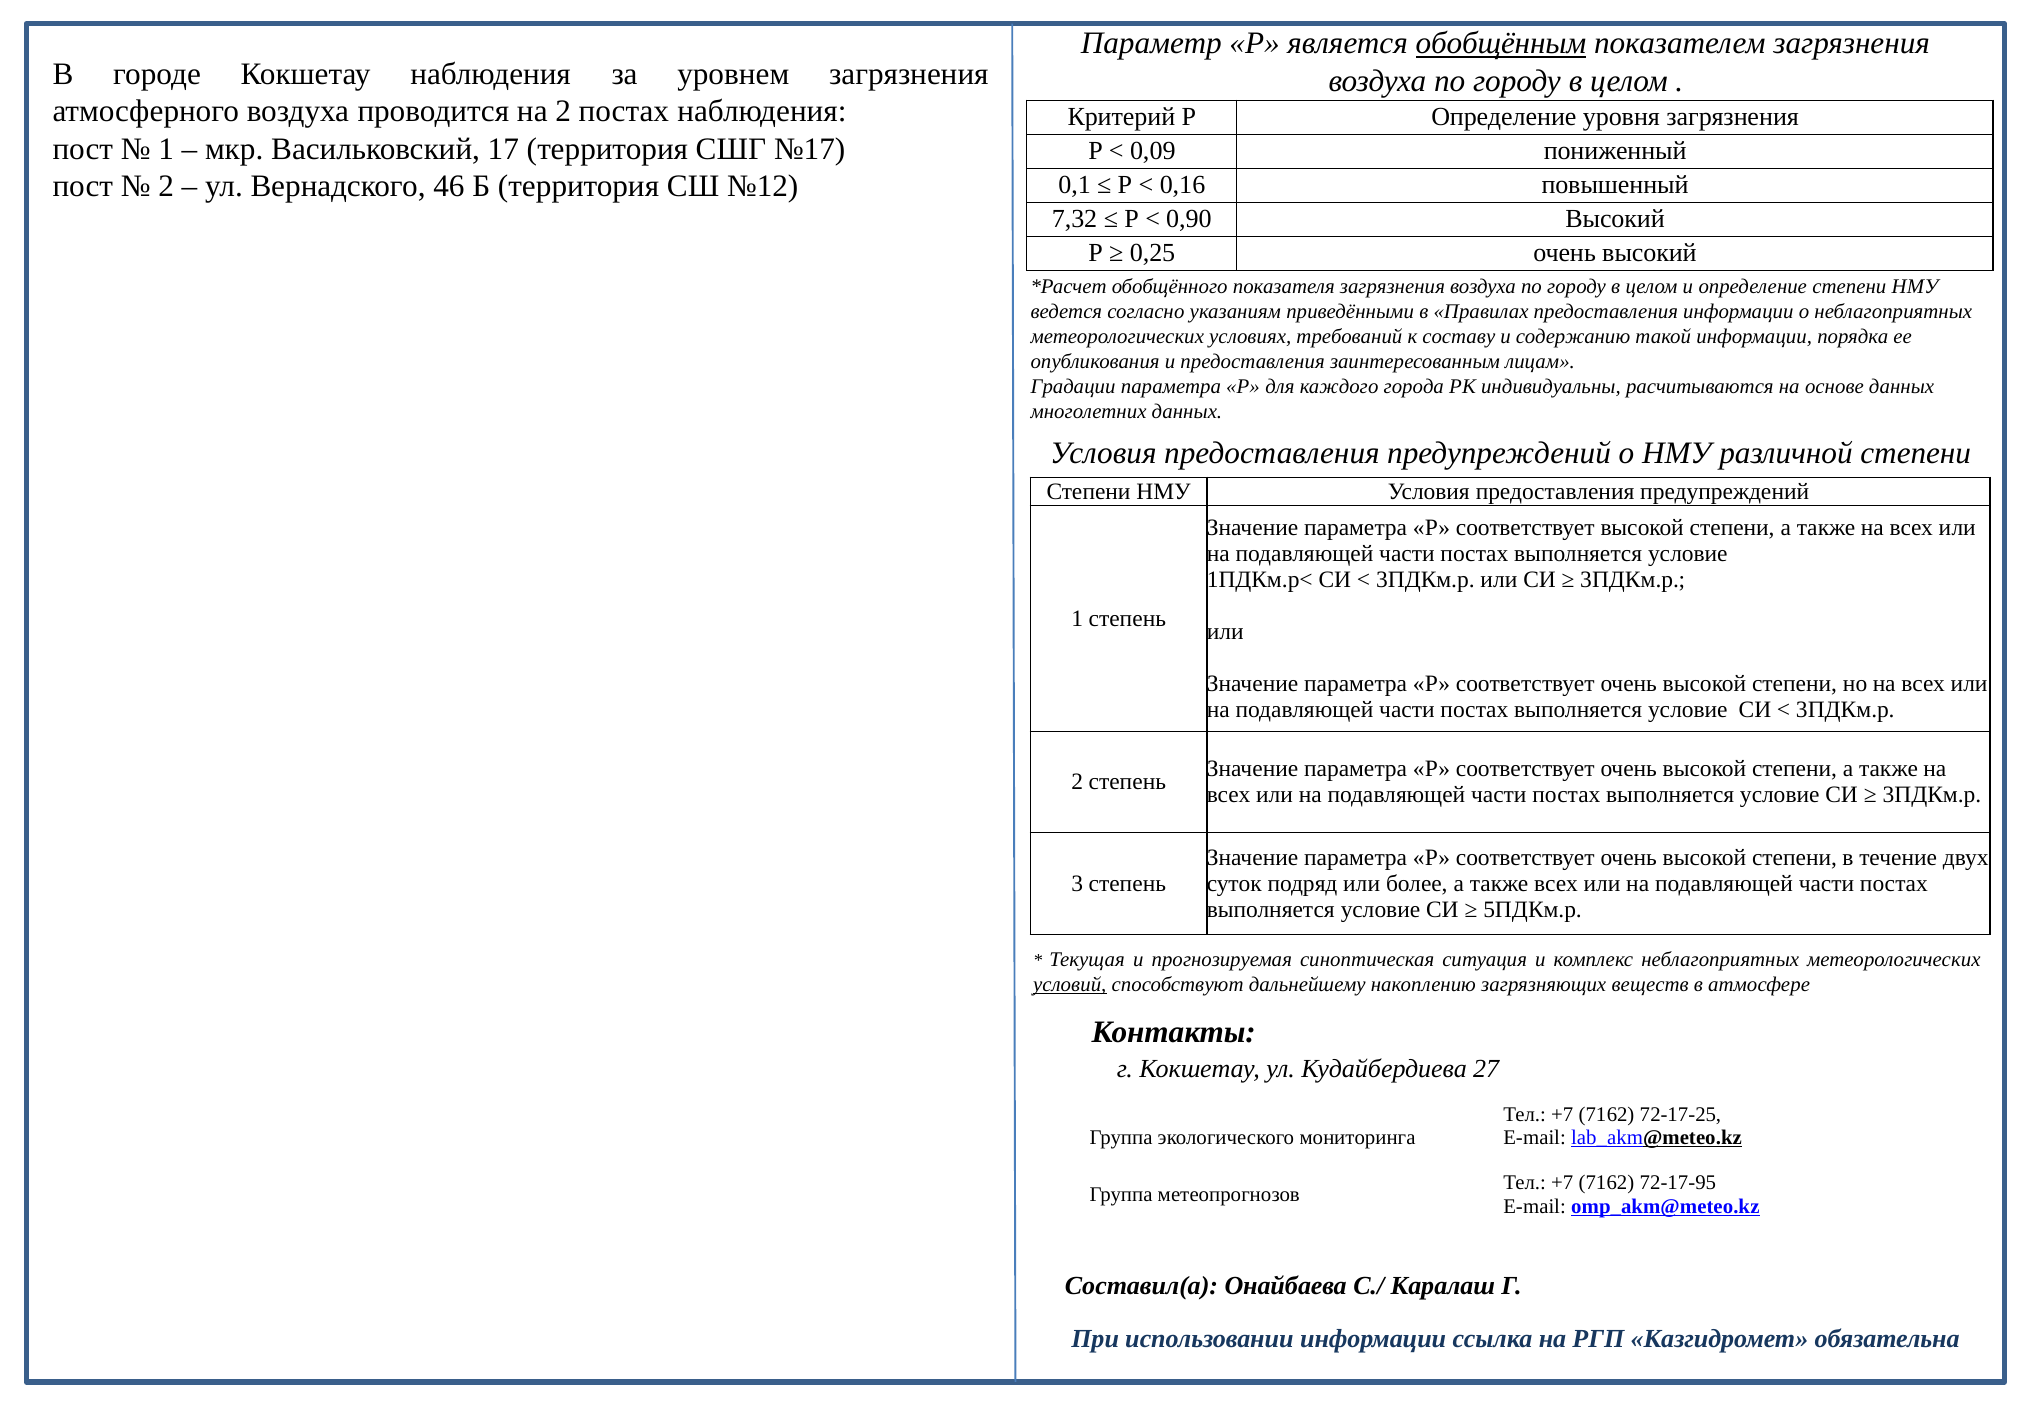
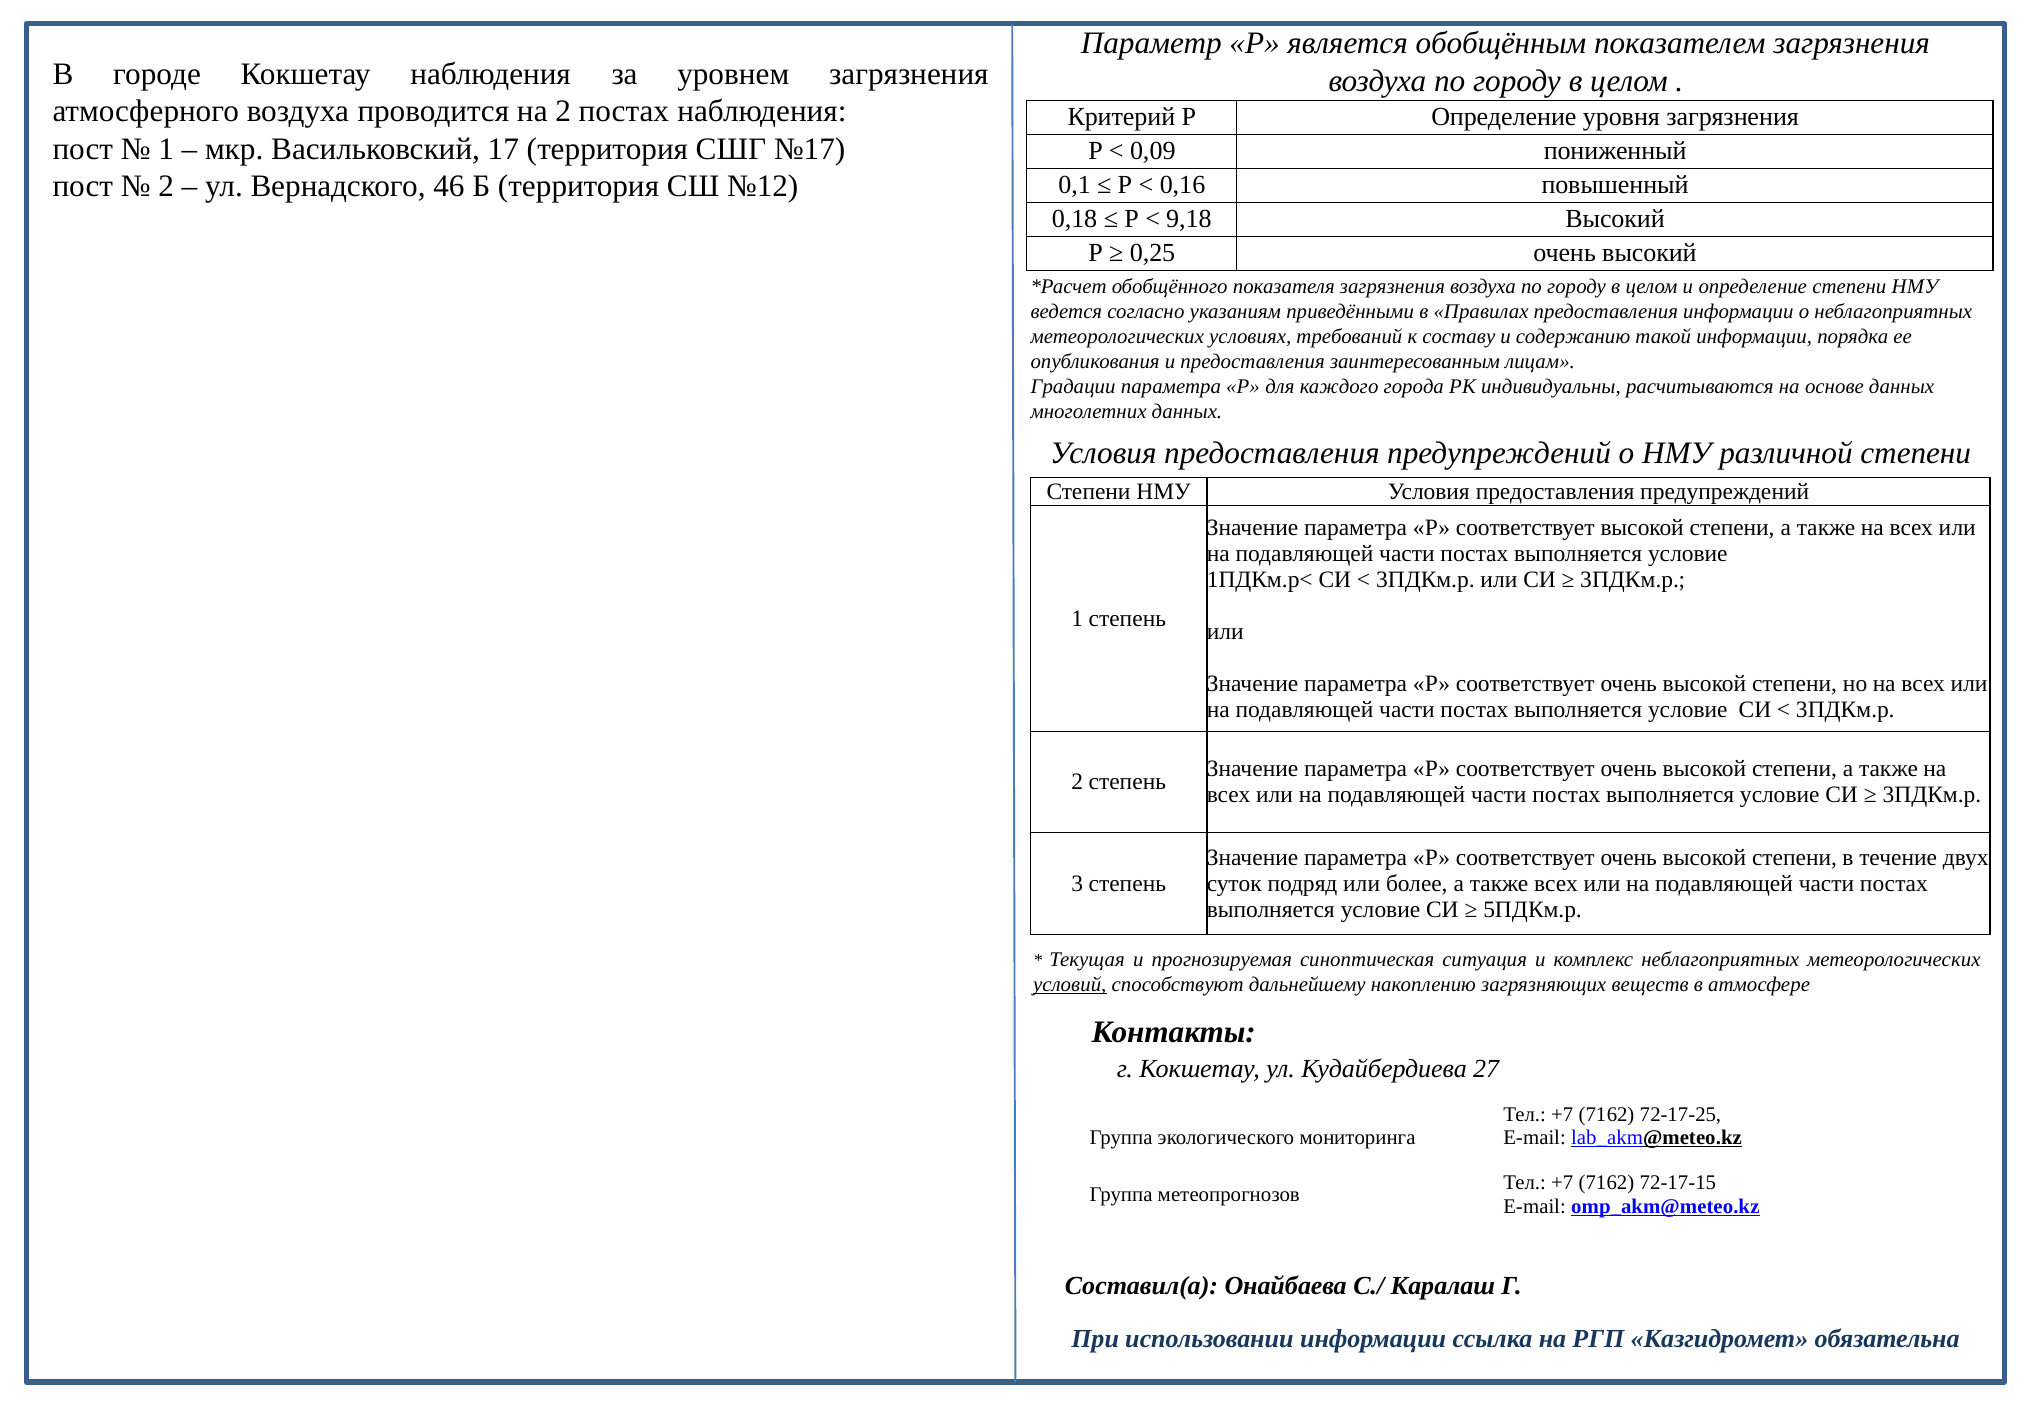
обобщённым underline: present -> none
7,32: 7,32 -> 0,18
0,90: 0,90 -> 9,18
72-17-95: 72-17-95 -> 72-17-15
